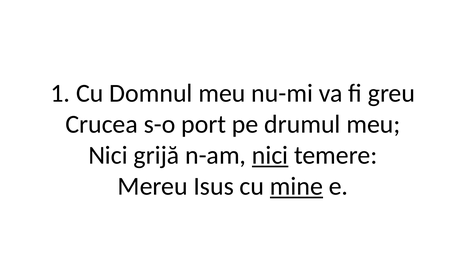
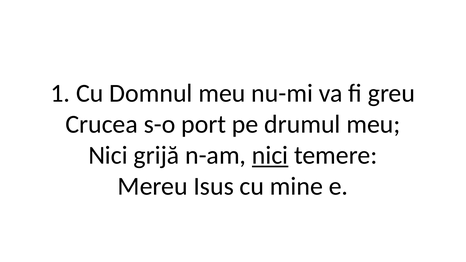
mine underline: present -> none
